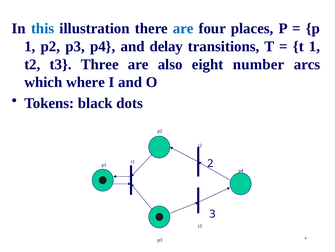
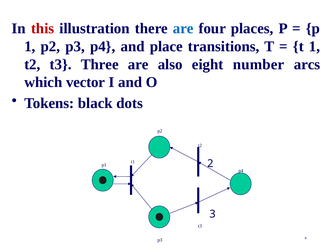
this colour: blue -> red
delay: delay -> place
where: where -> vector
